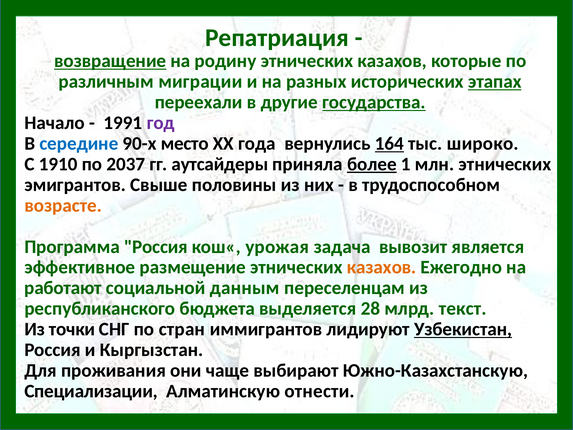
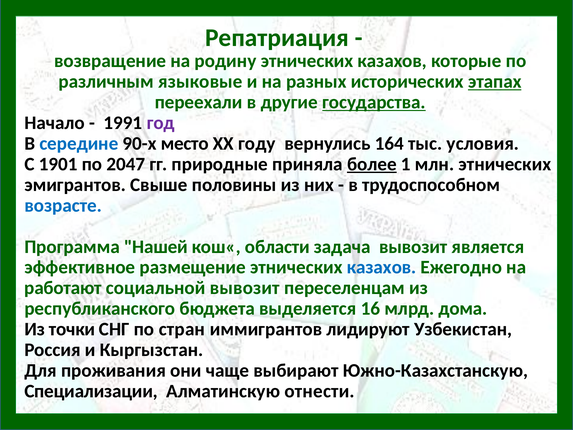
возвращение underline: present -> none
миграции: миграции -> языковые
года: года -> году
164 underline: present -> none
широко: широко -> условия
1910: 1910 -> 1901
2037: 2037 -> 2047
аутсайдеры: аутсайдеры -> природные
возрасте colour: orange -> blue
Программа Россия: Россия -> Нашей
урожая: урожая -> области
казахов at (382, 267) colour: orange -> blue
социальной данным: данным -> вывозит
28: 28 -> 16
текст: текст -> дома
Узбекистан underline: present -> none
